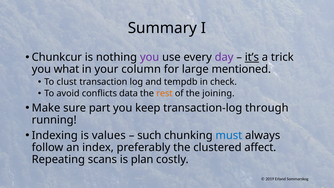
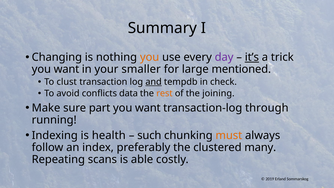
Chunkcur: Chunkcur -> Changing
you at (150, 57) colour: purple -> orange
what at (66, 69): what -> want
column: column -> smaller
and underline: none -> present
keep at (148, 108): keep -> want
values: values -> health
must colour: blue -> orange
affect: affect -> many
plan: plan -> able
